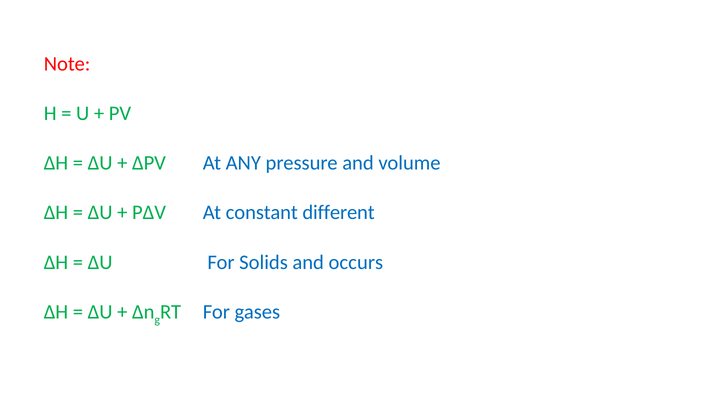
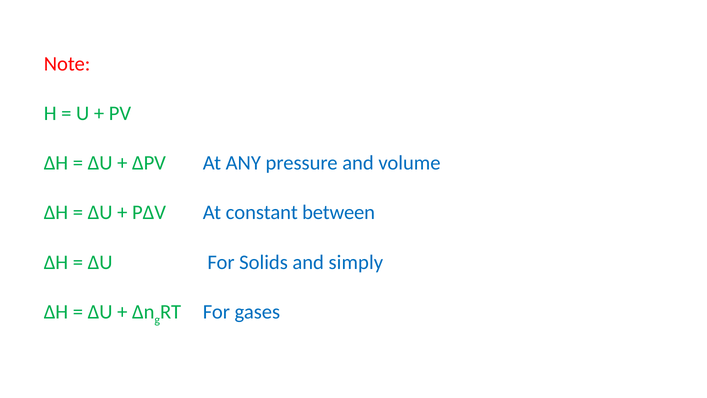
different: different -> between
occurs: occurs -> simply
